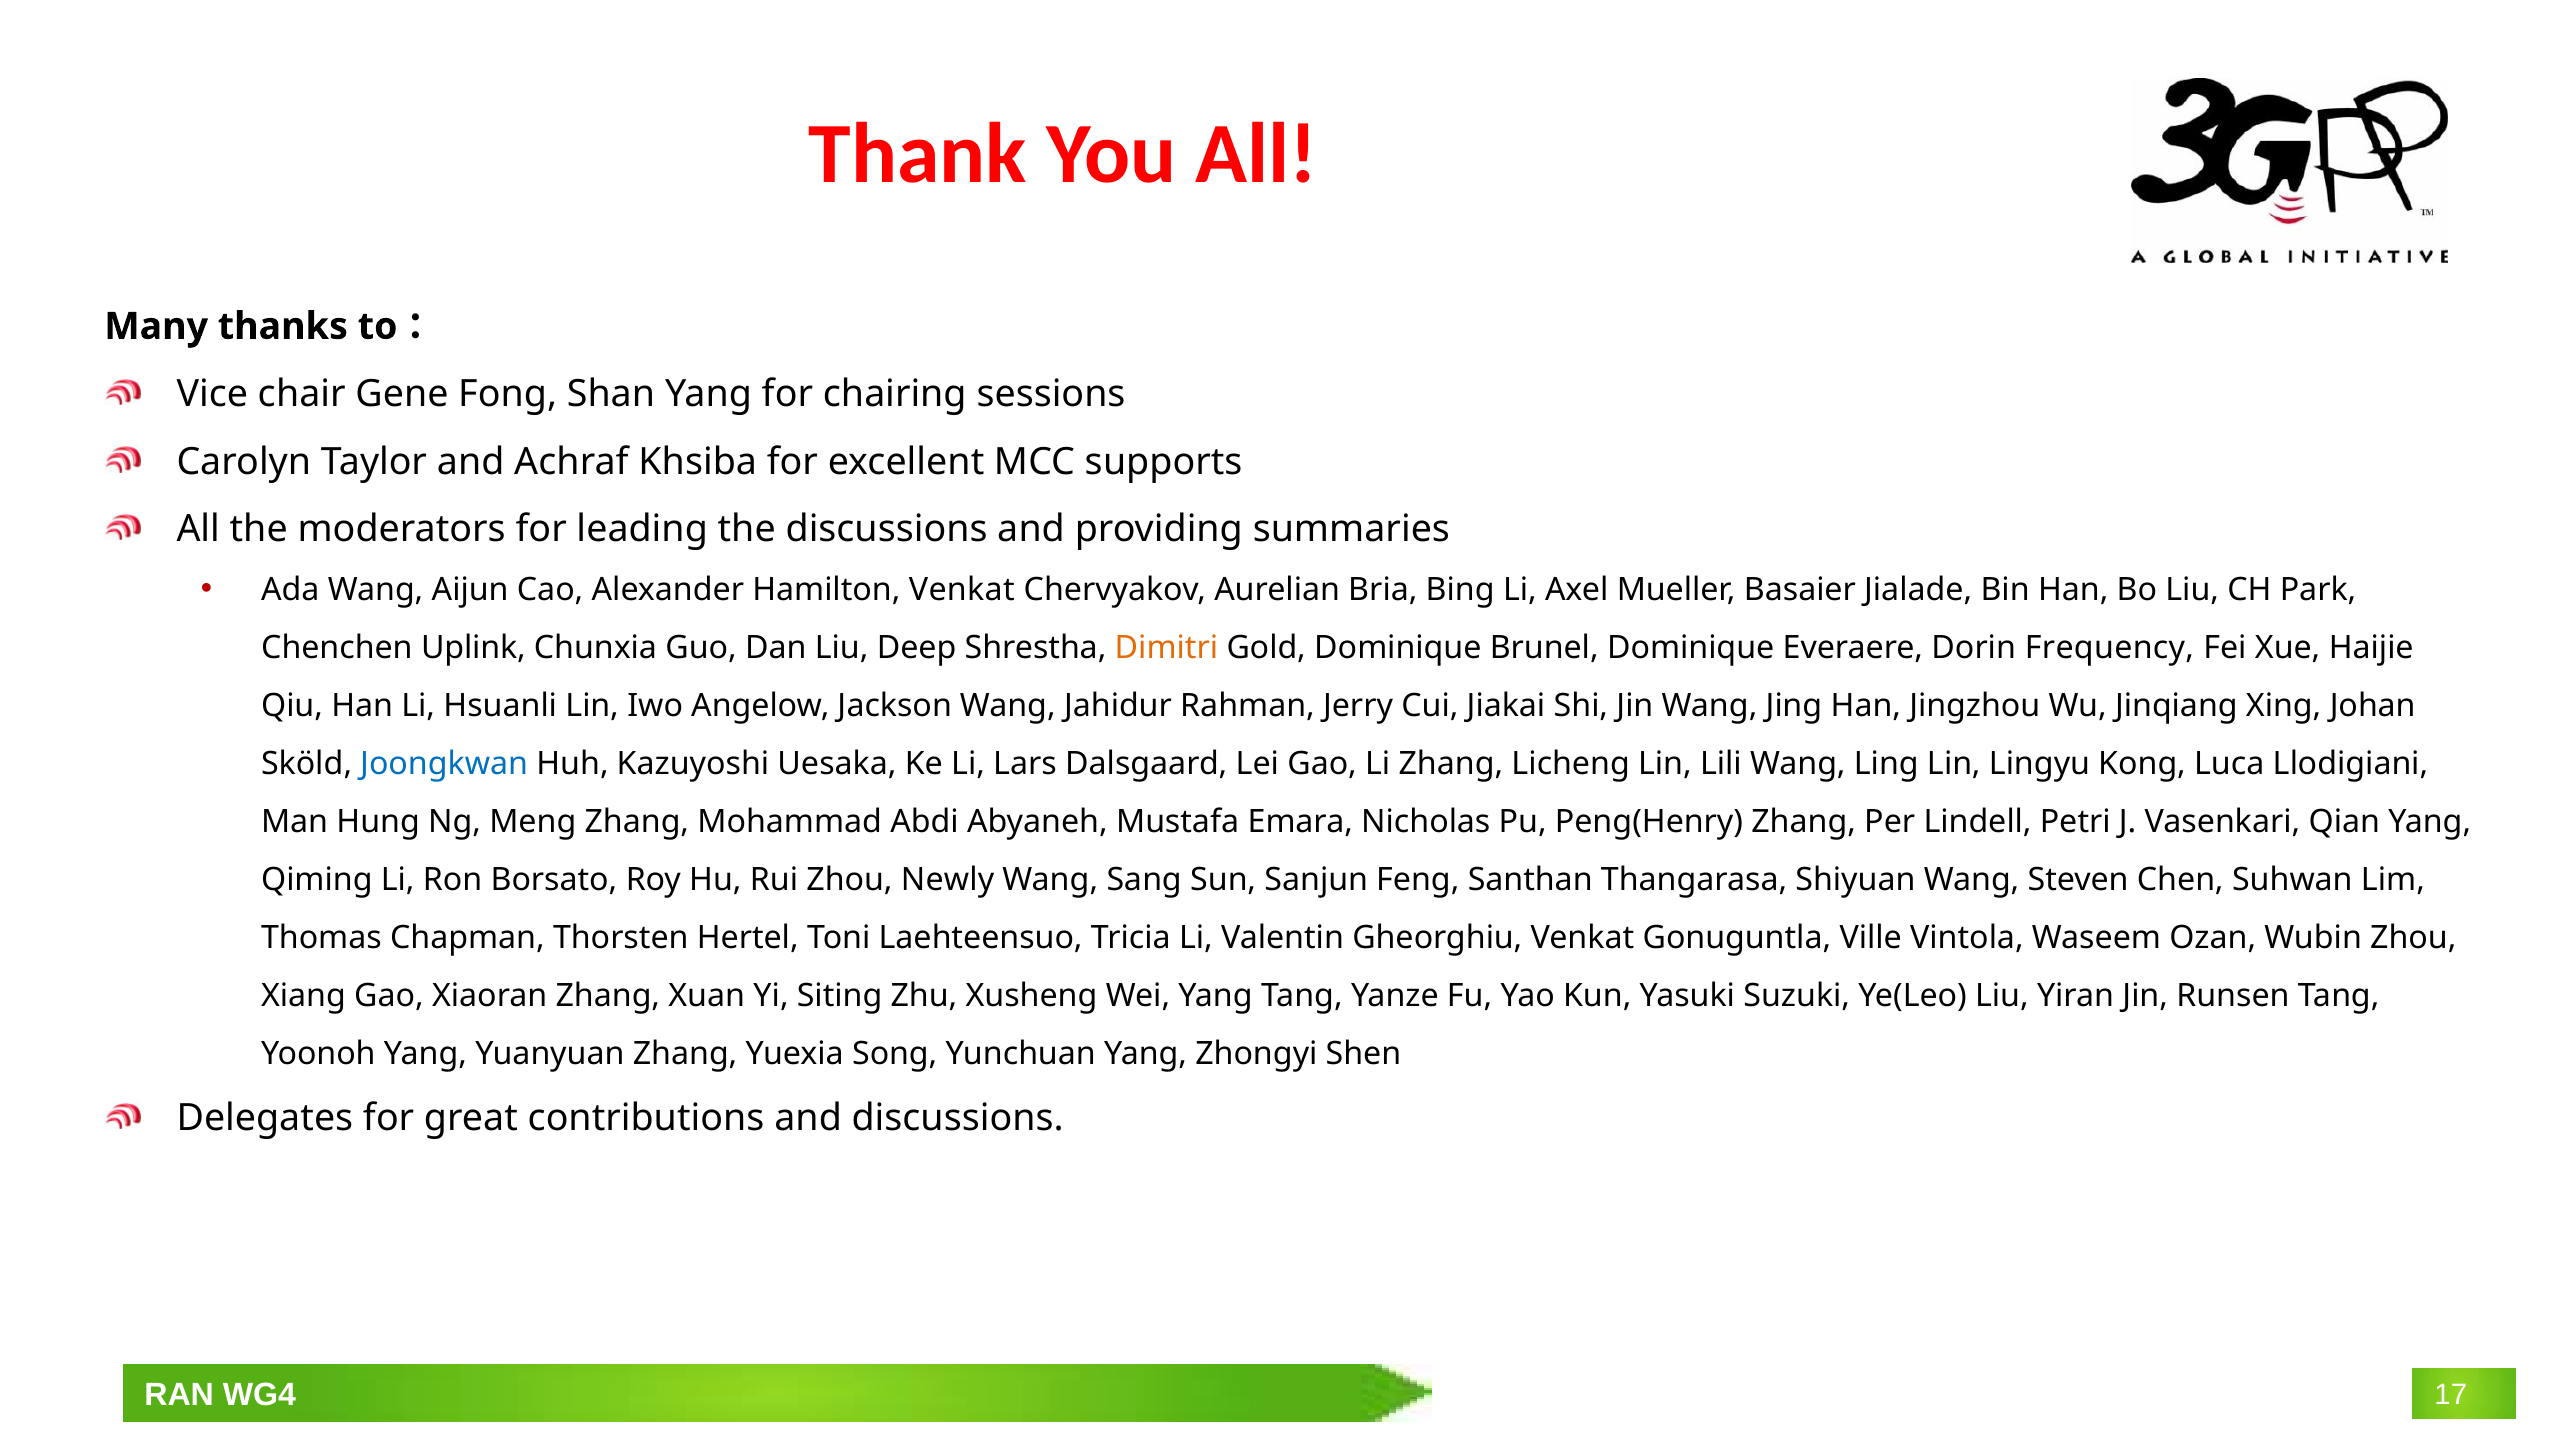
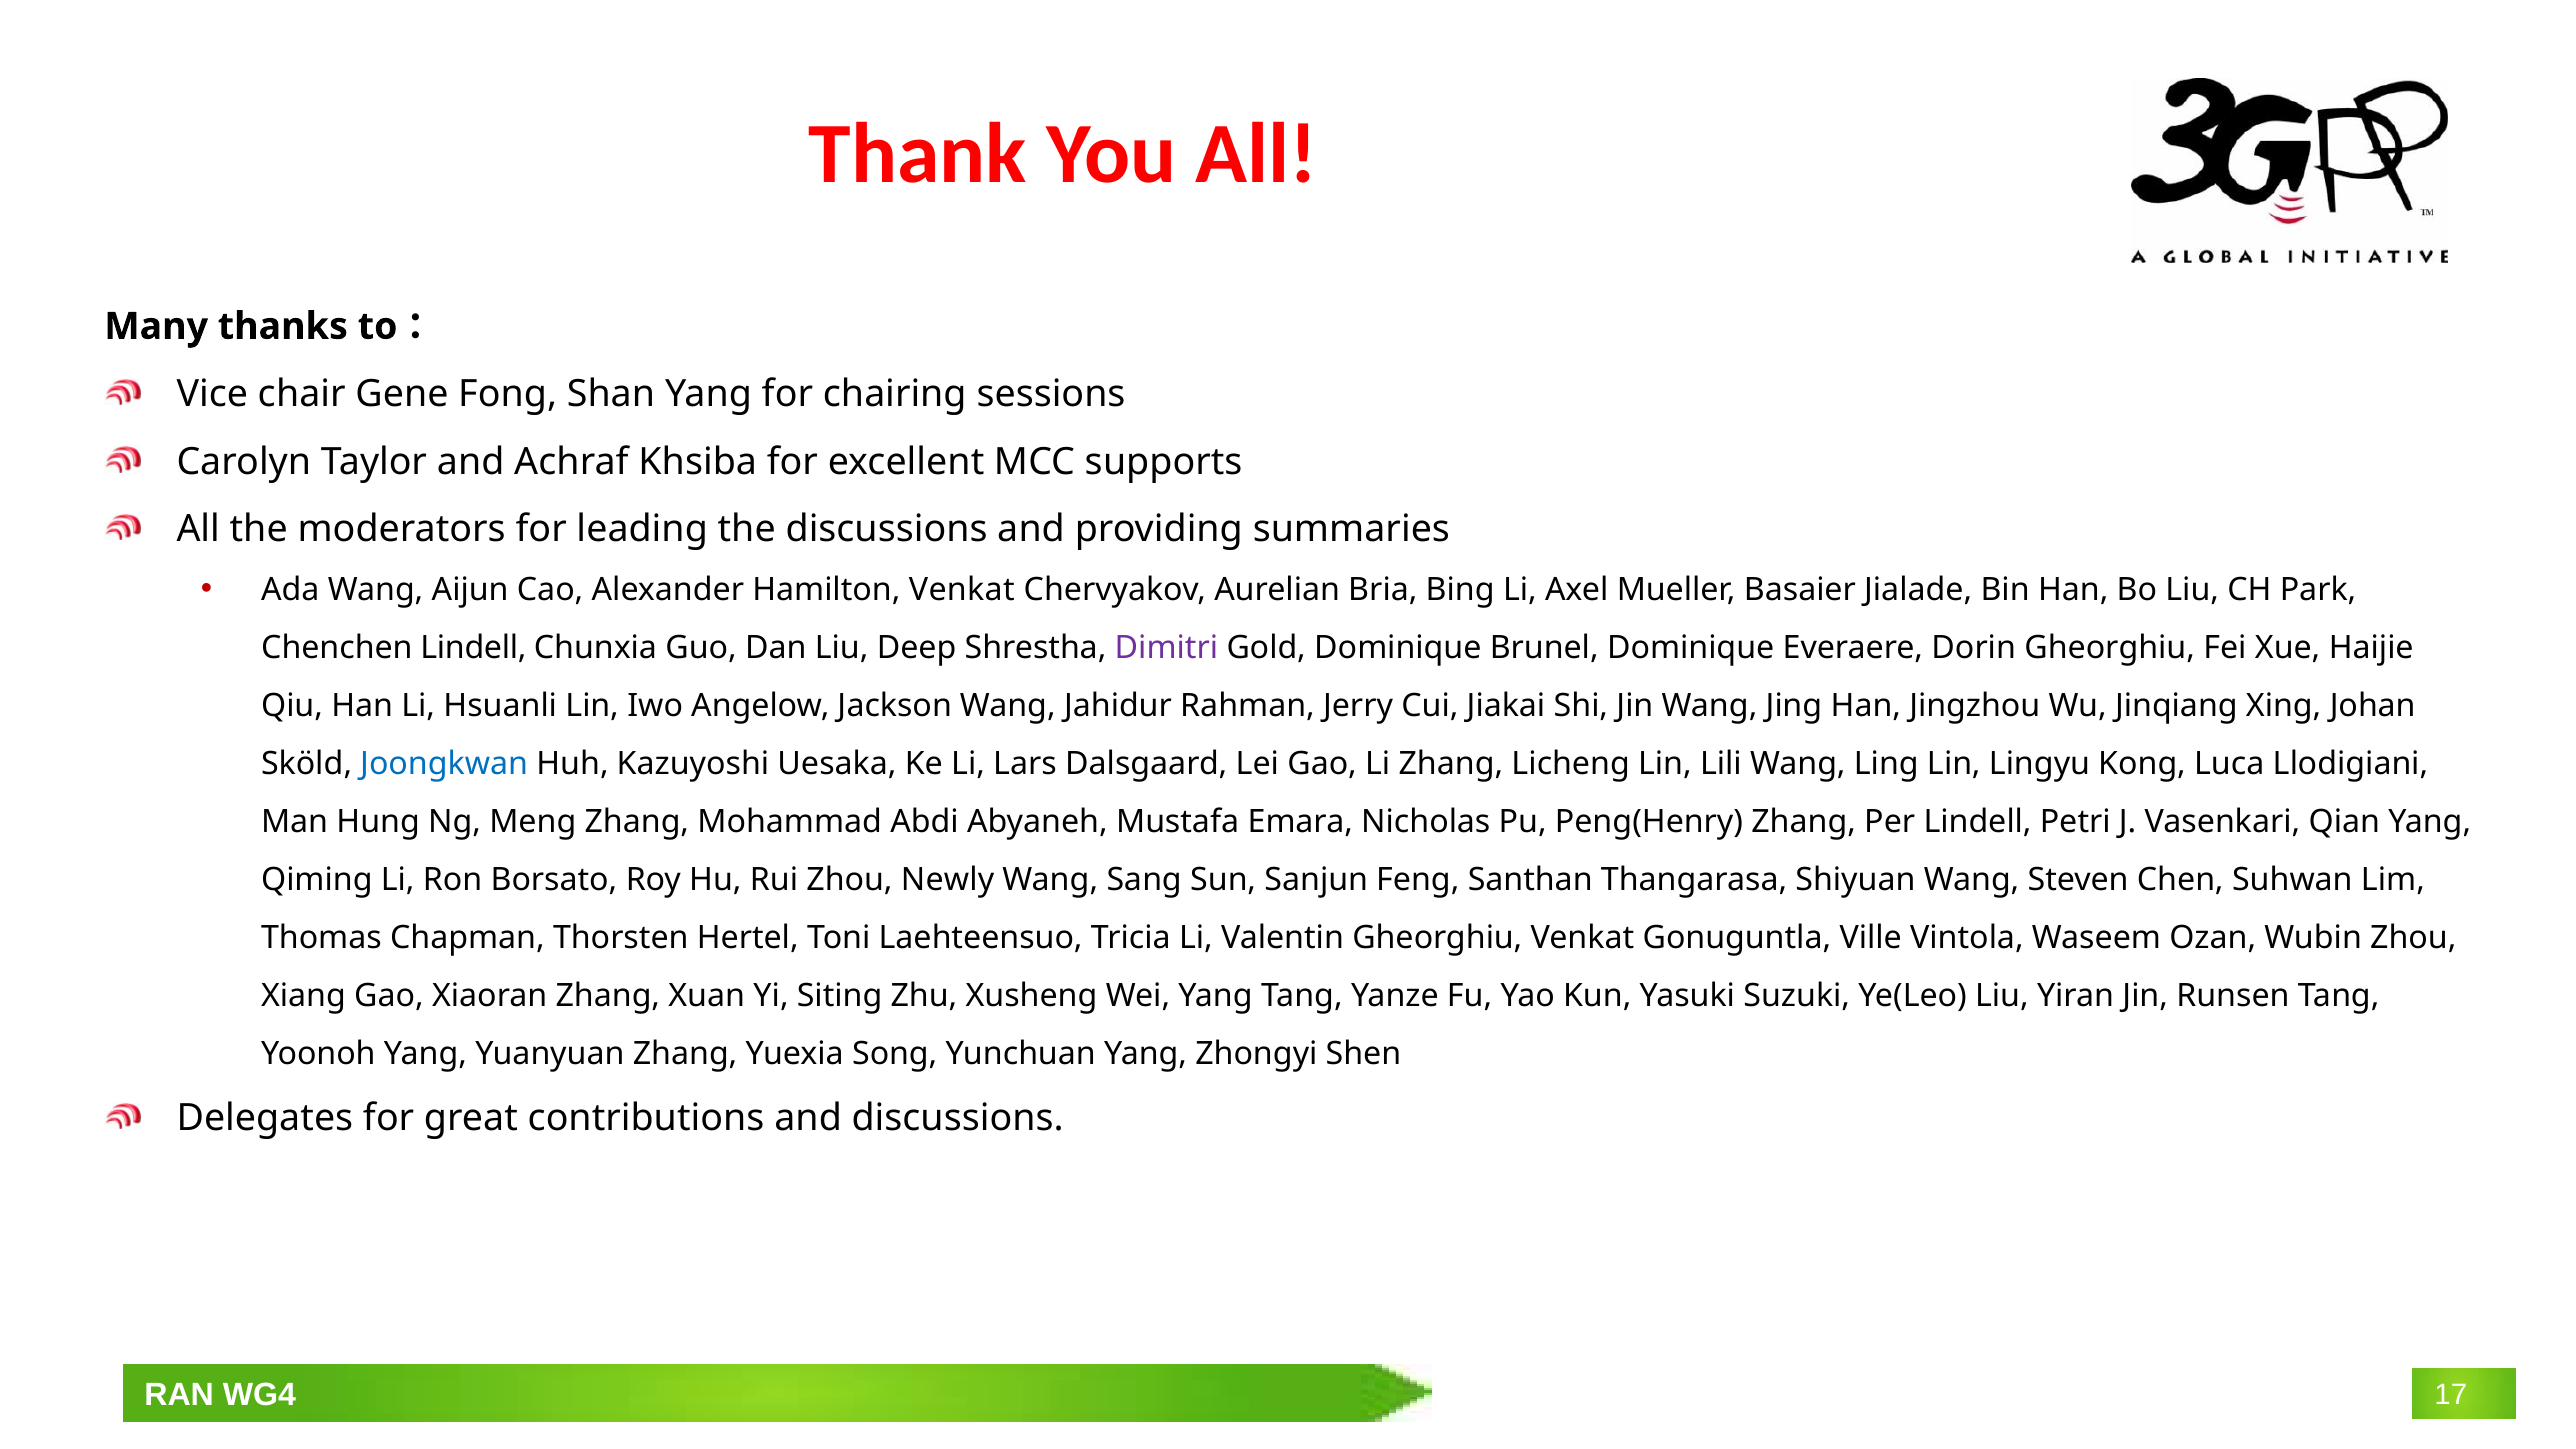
Chenchen Uplink: Uplink -> Lindell
Dimitri colour: orange -> purple
Dorin Frequency: Frequency -> Gheorghiu
